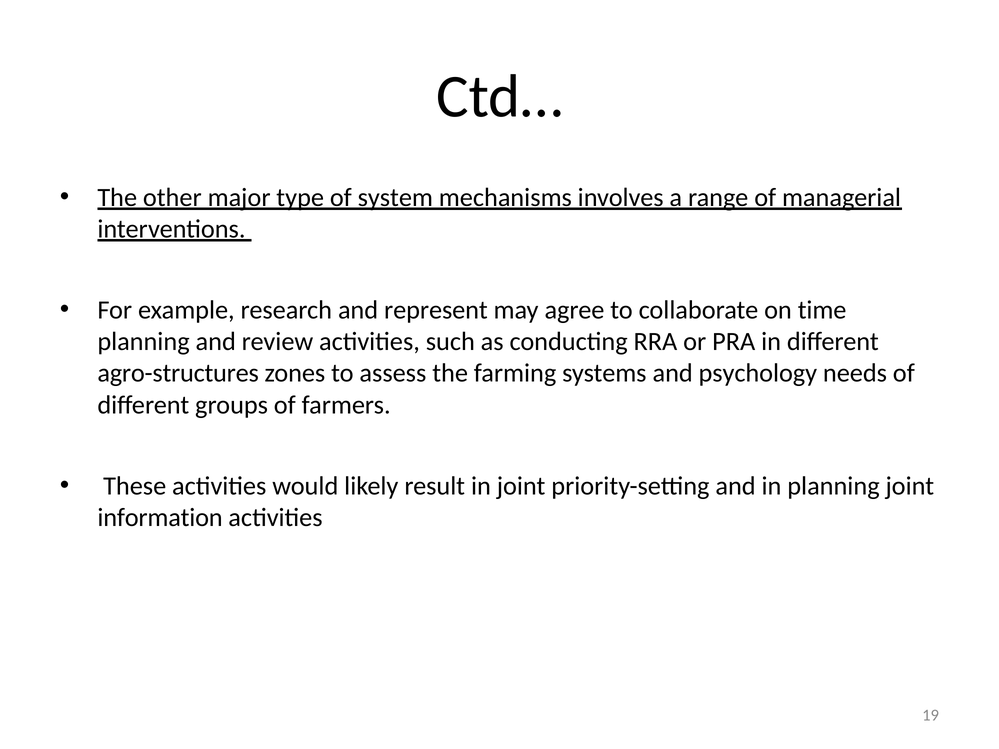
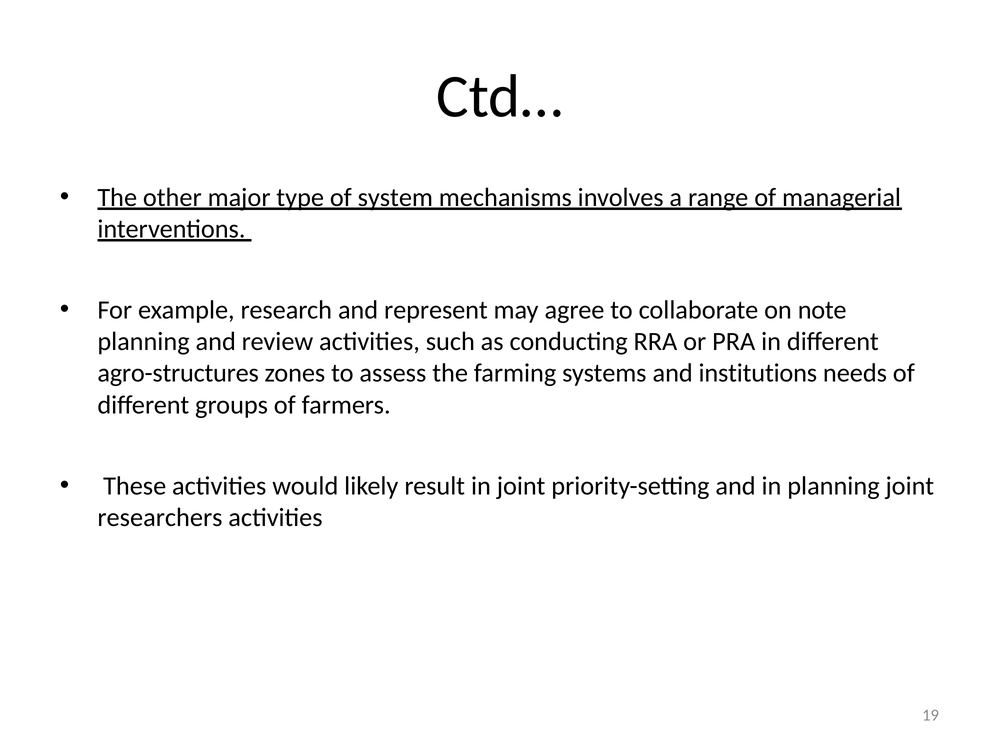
time: time -> note
psychology: psychology -> institutions
information: information -> researchers
